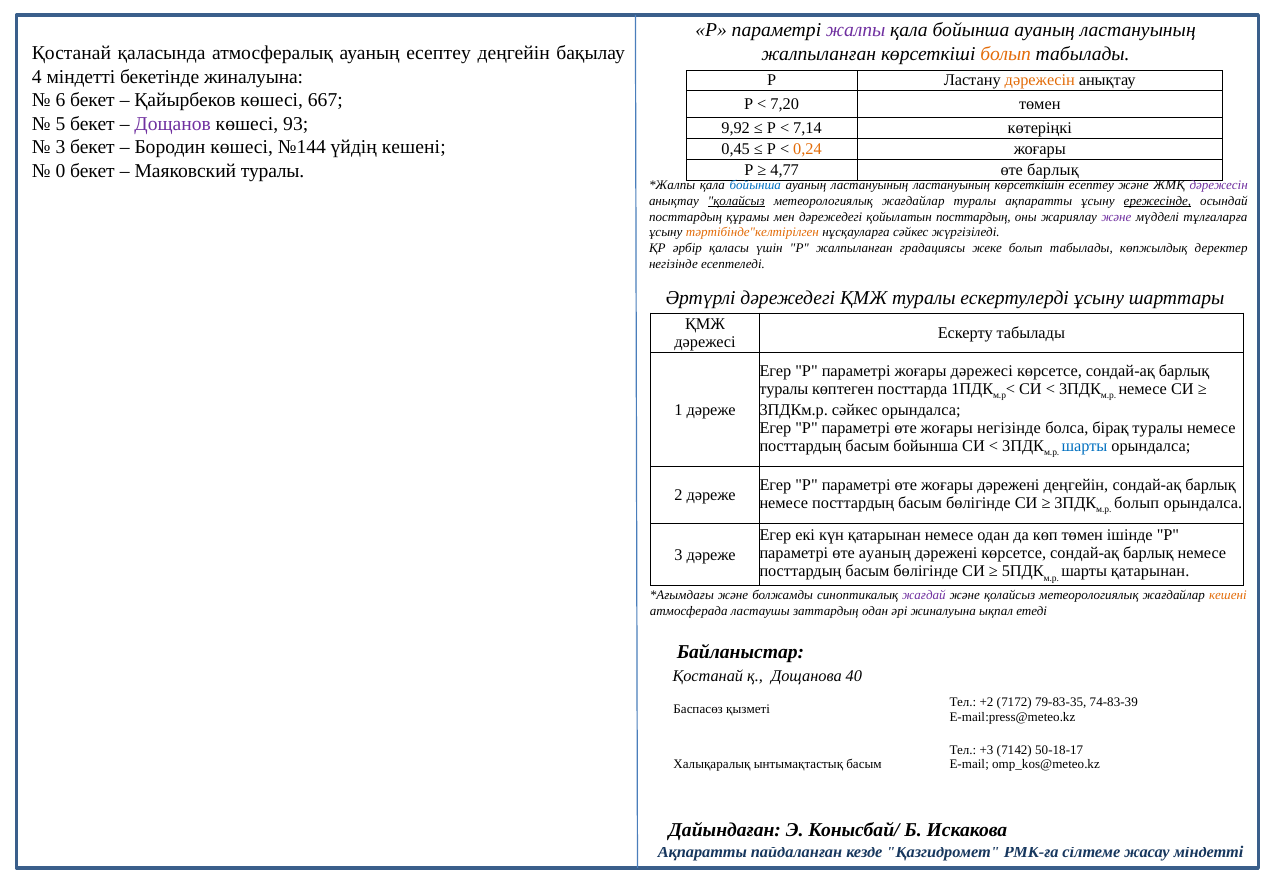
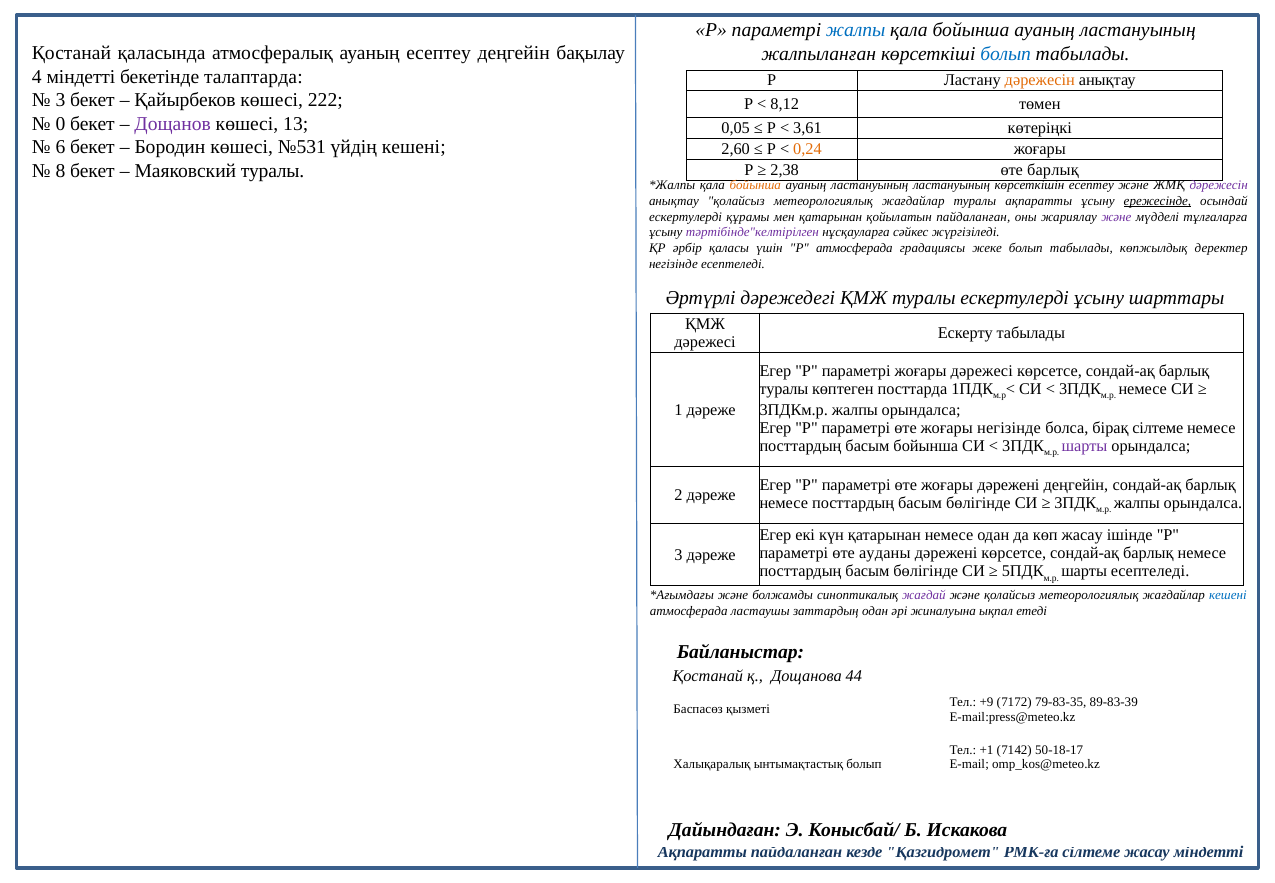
жалпы at (856, 30) colour: purple -> blue
болып at (1006, 54) colour: orange -> blue
бекетінде жиналуына: жиналуына -> талаптарда
6 at (60, 100): 6 -> 3
667: 667 -> 222
7,20: 7,20 -> 8,12
5: 5 -> 0
93: 93 -> 13
9,92: 9,92 -> 0,05
7,14: 7,14 -> 3,61
3 at (60, 147): 3 -> 6
№144: №144 -> №531
0,45: 0,45 -> 2,60
0: 0 -> 8
4,77: 4,77 -> 2,38
бойынша at (755, 185) colour: blue -> orange
қолайсыз at (736, 201) underline: present -> none
посттардың at (686, 217): посттардың -> ескертулерді
мен дәрежедегі: дәрежедегі -> қатарынан
қойылатын посттардың: посттардың -> пайдаланған
тәртібінде"келтірілген colour: orange -> purple
Р жалпыланған: жалпыланған -> атмосферада
3ПДКм.р сәйкес: сәйкес -> жалпы
бірақ туралы: туралы -> сілтеме
шарты at (1085, 446) colour: blue -> purple
болып at (1137, 503): болып -> жалпы
көп төмен: төмен -> жасау
өте ауаның: ауаның -> ауданы
шарты қатарынан: қатарынан -> есептеледі
кешені at (1228, 595) colour: orange -> blue
40: 40 -> 44
+2: +2 -> +9
74-83-39: 74-83-39 -> 89-83-39
+3: +3 -> +1
ынтымақтастық басым: басым -> болып
